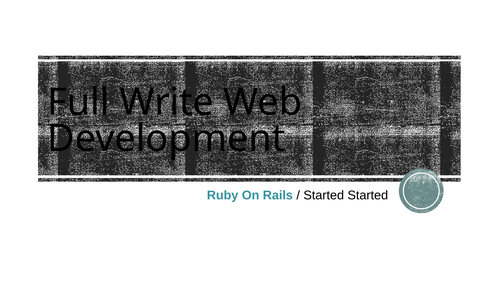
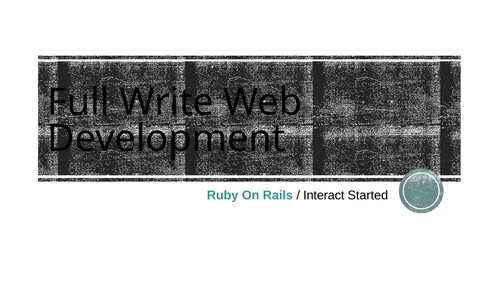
Started at (324, 195): Started -> Interact
